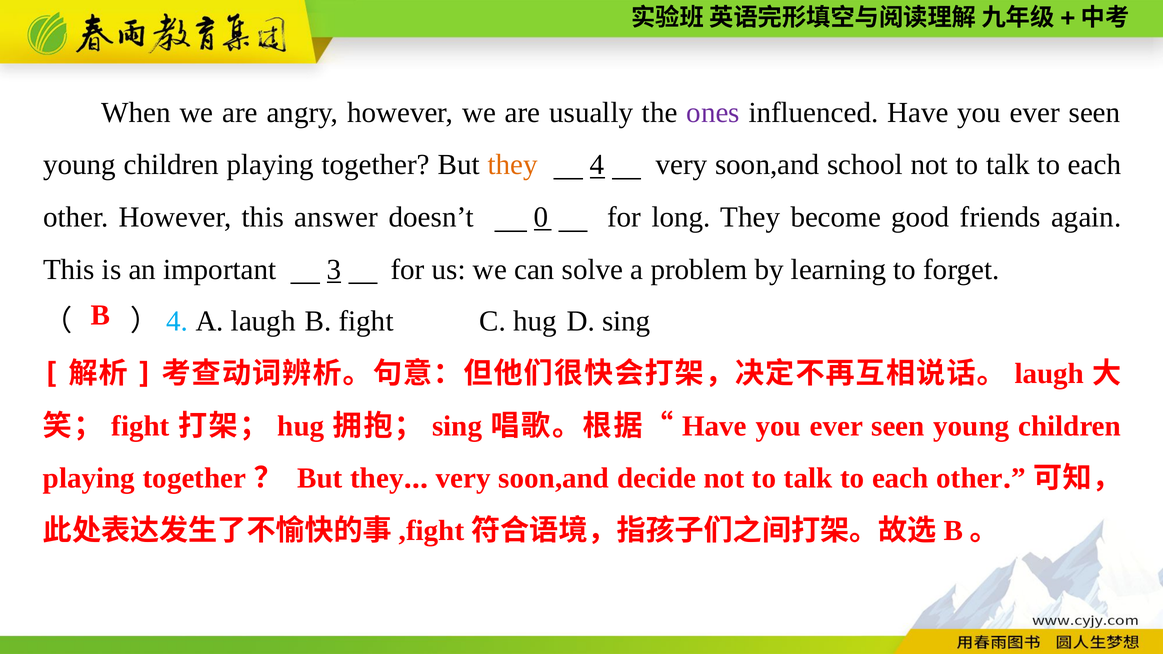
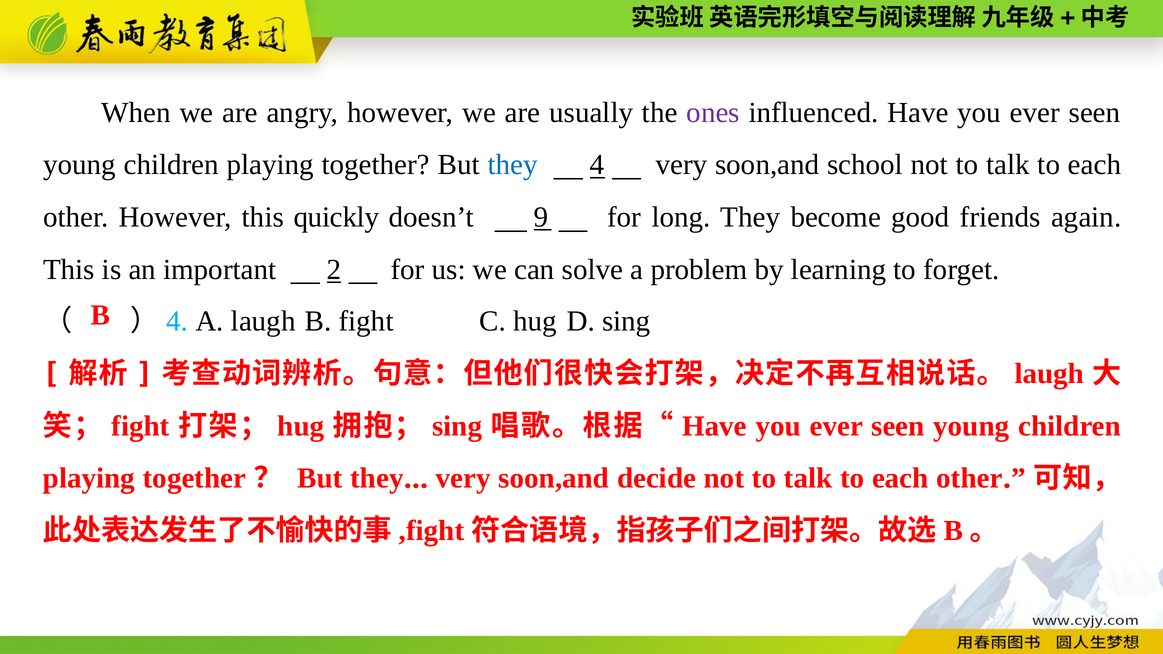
they at (513, 165) colour: orange -> blue
answer: answer -> quickly
0: 0 -> 9
3: 3 -> 2
